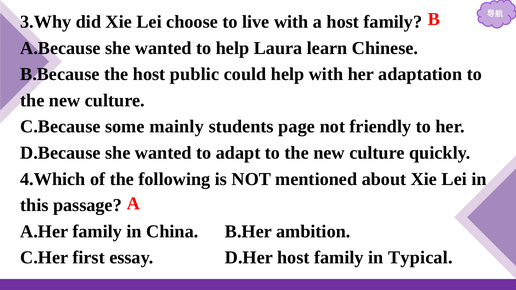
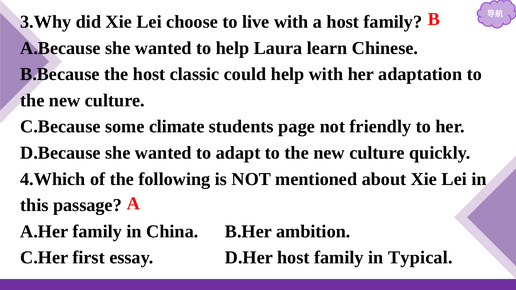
public: public -> classic
mainly: mainly -> climate
